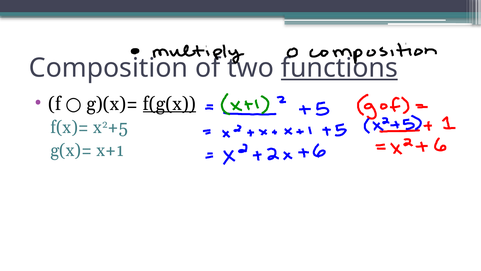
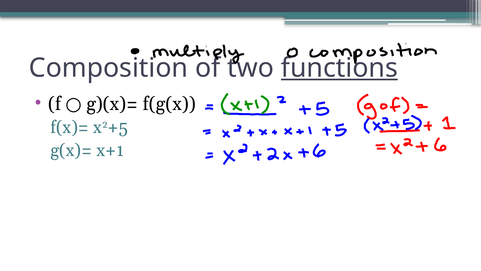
f(g(x underline: present -> none
